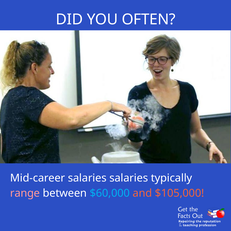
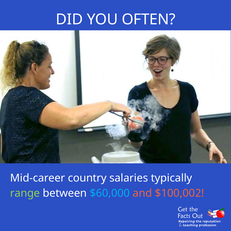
Mid-career salaries: salaries -> country
range colour: pink -> light green
$105,000: $105,000 -> $100,002
